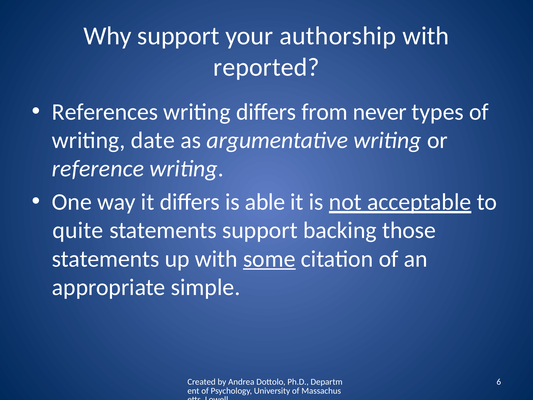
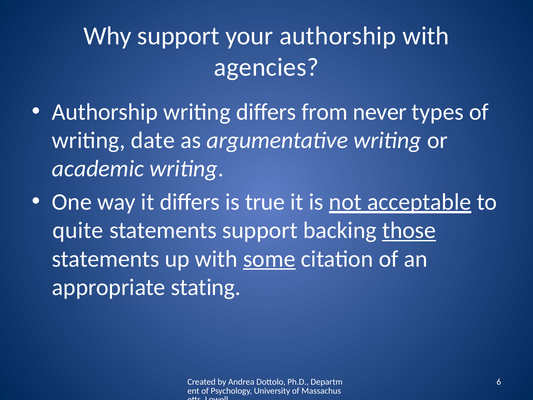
reported: reported -> agencies
References at (105, 112): References -> Authorship
reference: reference -> academic
able: able -> true
those underline: none -> present
simple: simple -> stating
